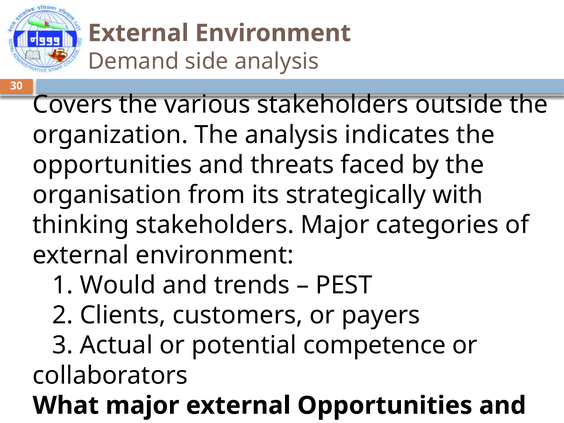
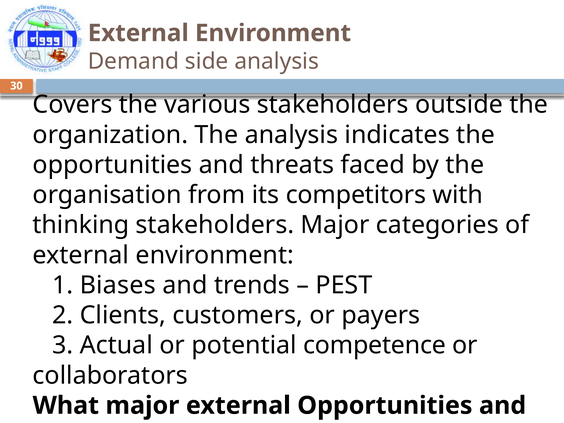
strategically: strategically -> competitors
Would: Would -> Biases
